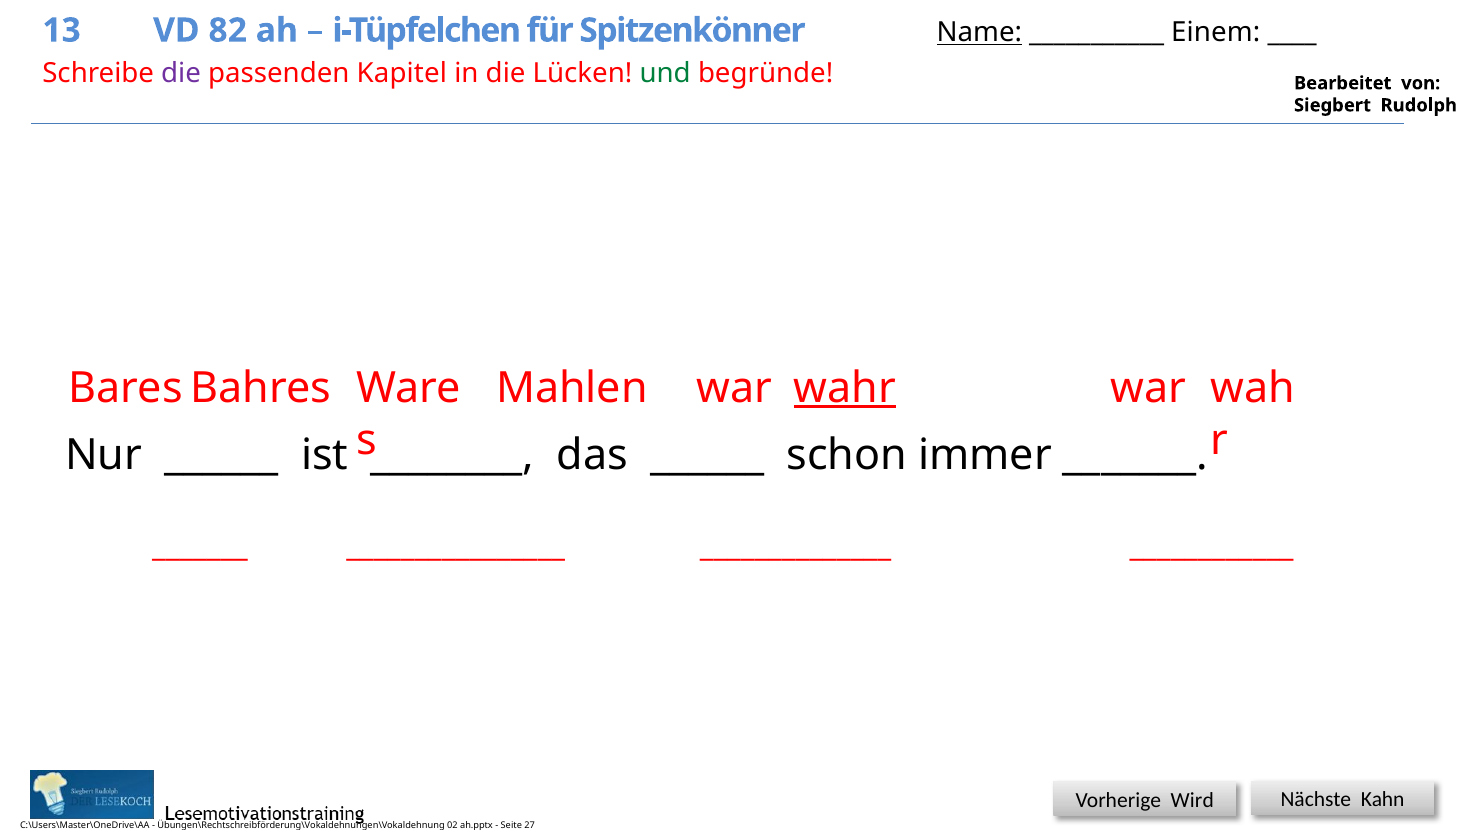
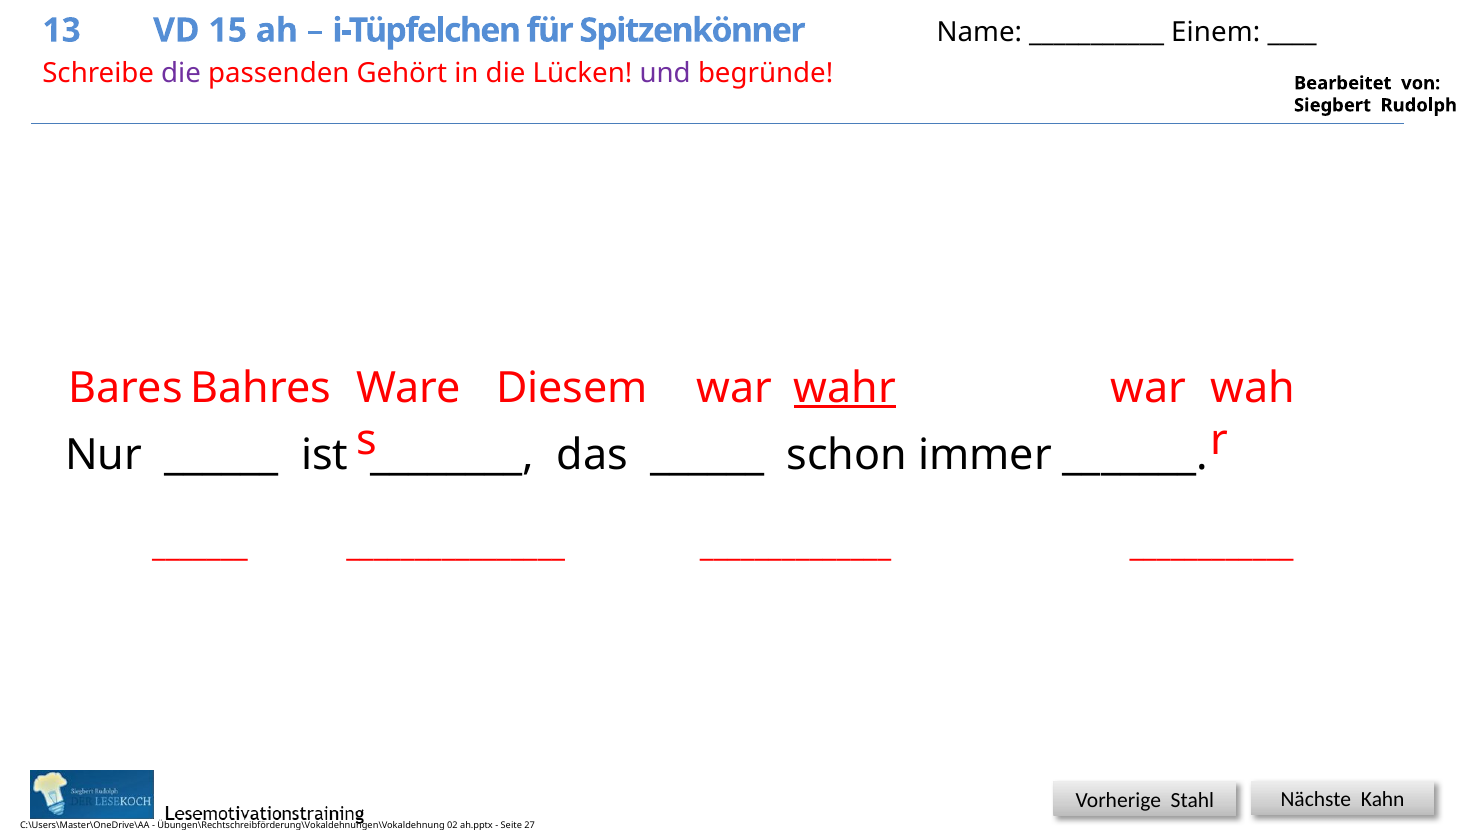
82: 82 -> 15
Name underline: present -> none
Kapitel: Kapitel -> Gehört
und colour: green -> purple
Mahlen: Mahlen -> Diesem
Wird: Wird -> Stahl
